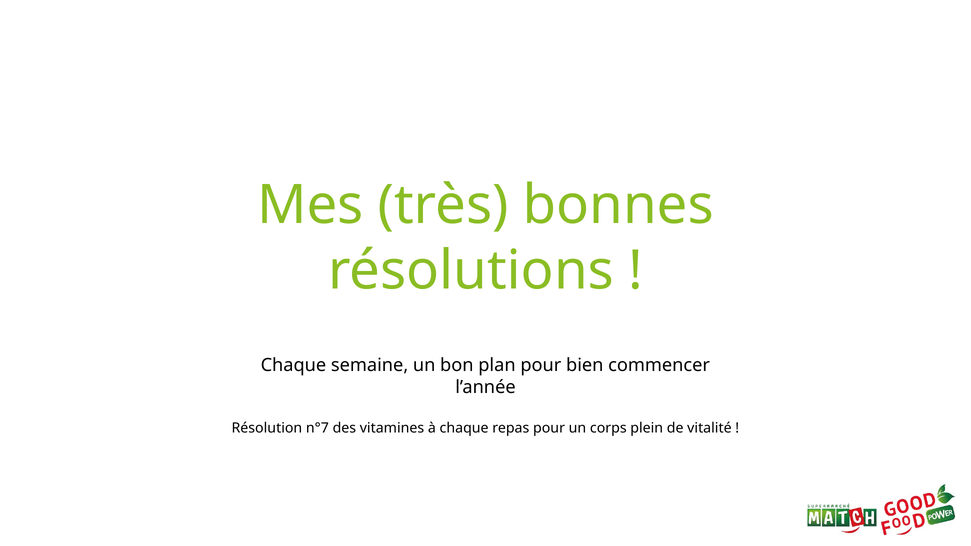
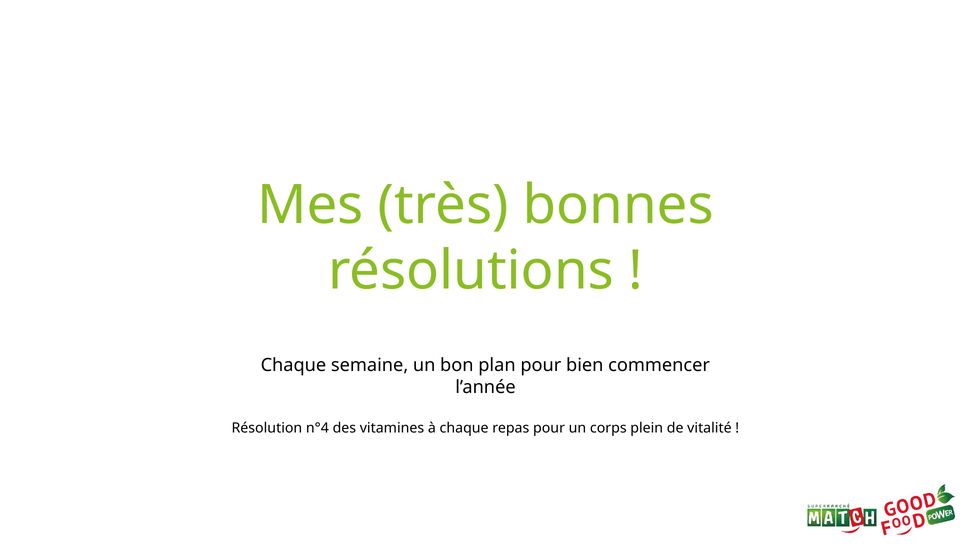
n°7: n°7 -> n°4
